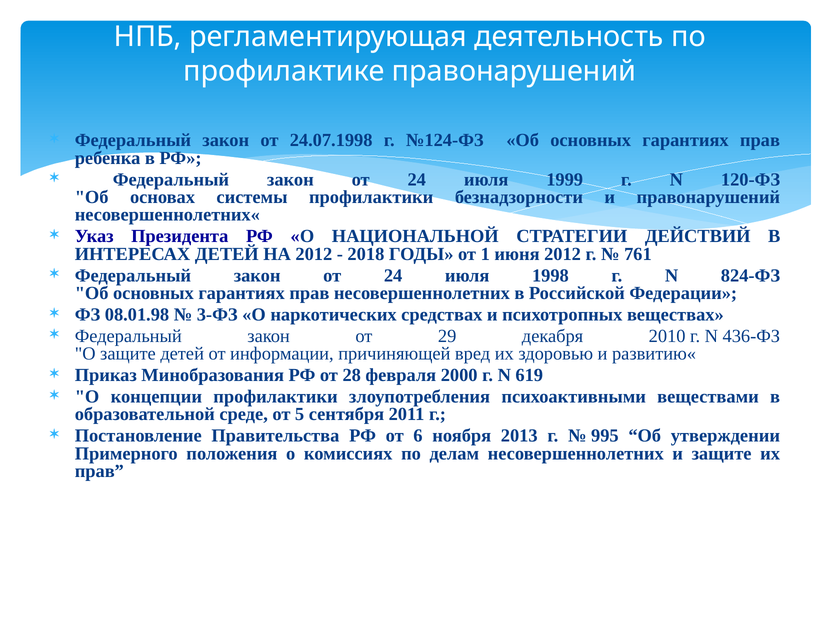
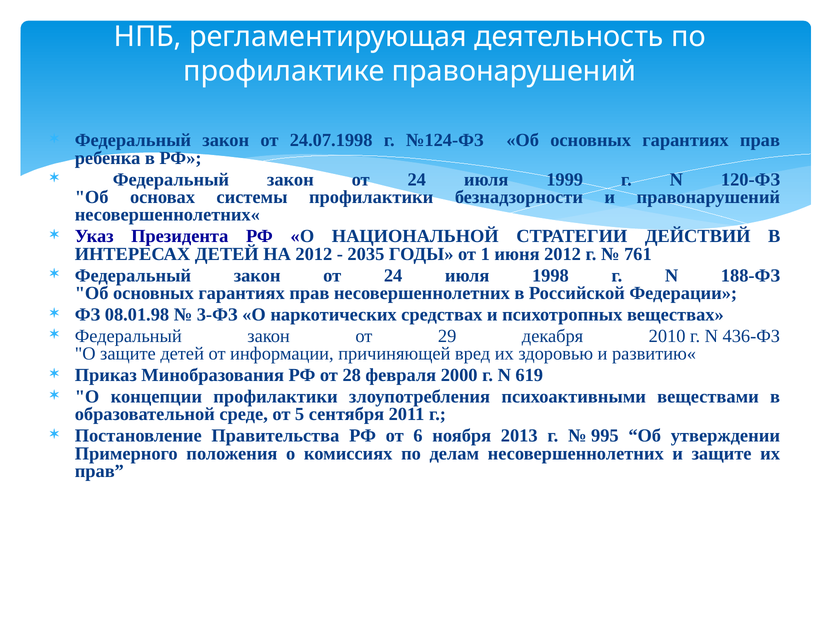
2018: 2018 -> 2035
824-ФЗ: 824-ФЗ -> 188-ФЗ
